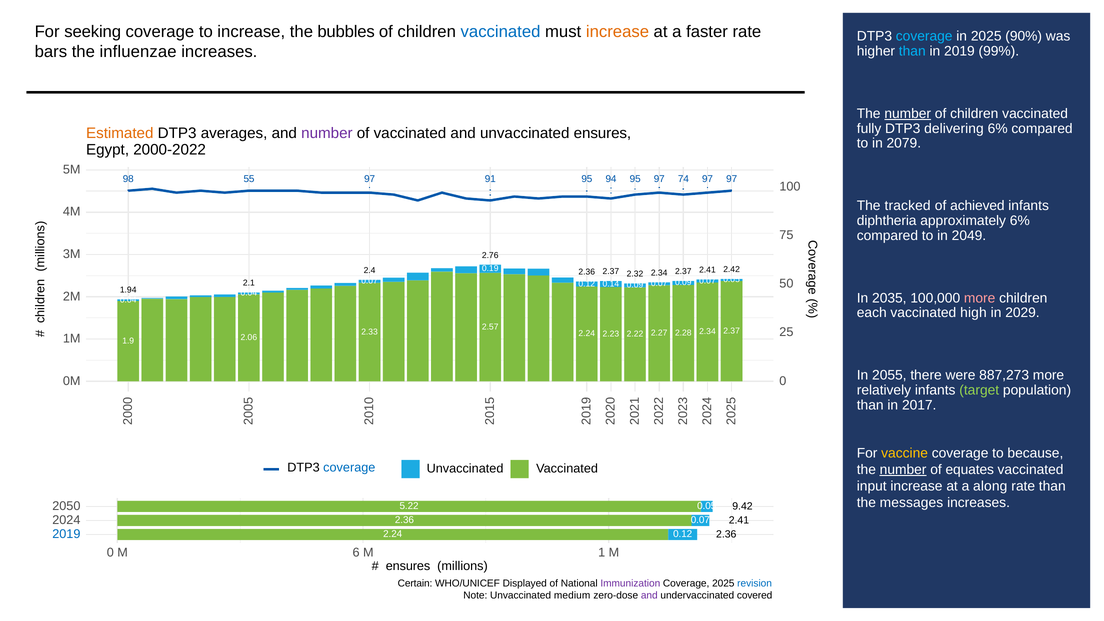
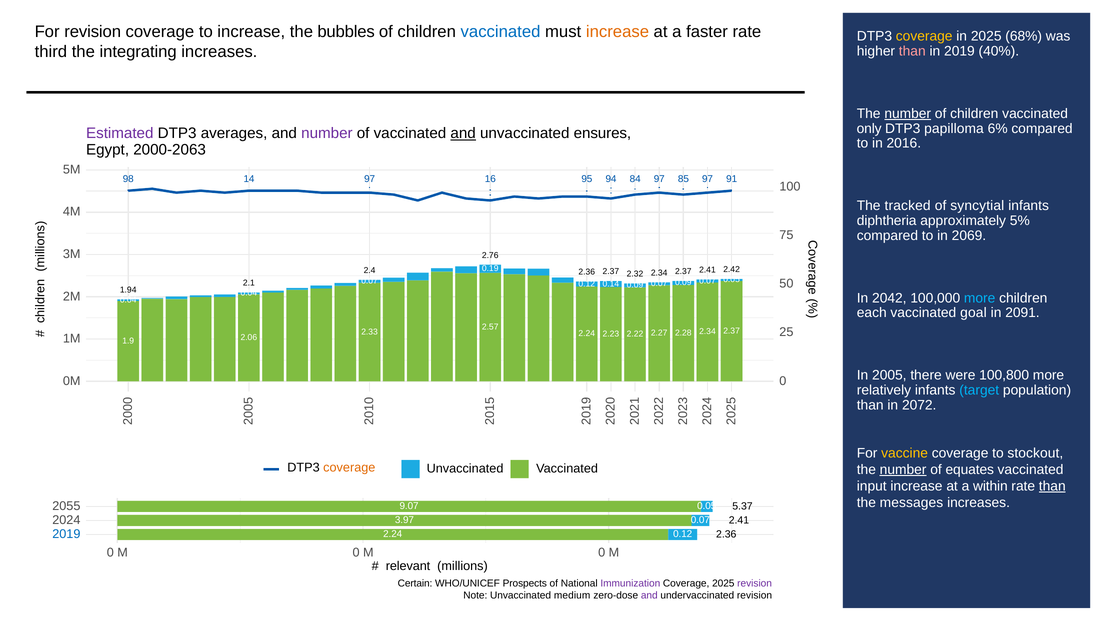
For seeking: seeking -> revision
coverage at (924, 36) colour: light blue -> yellow
90%: 90% -> 68%
bars: bars -> third
influenzae: influenzae -> integrating
than at (912, 51) colour: light blue -> pink
99%: 99% -> 40%
fully: fully -> only
delivering: delivering -> papilloma
Estimated colour: orange -> purple
and at (463, 133) underline: none -> present
2079: 2079 -> 2016
2000-2022: 2000-2022 -> 2000-2063
55: 55 -> 14
91: 91 -> 16
94 95: 95 -> 84
74: 74 -> 85
97 97: 97 -> 91
achieved: achieved -> syncytial
approximately 6%: 6% -> 5%
2049: 2049 -> 2069
2035: 2035 -> 2042
more at (980, 298) colour: pink -> light blue
high: high -> goal
2029: 2029 -> 2091
2055: 2055 -> 2005
887,273: 887,273 -> 100,800
target colour: light green -> light blue
2017: 2017 -> 2072
because: because -> stockout
coverage at (349, 467) colour: blue -> orange
along: along -> within
than at (1052, 486) underline: none -> present
2050: 2050 -> 2055
9.42: 9.42 -> 5.37
5.22: 5.22 -> 9.07
2.36 at (404, 520): 2.36 -> 3.97
6 at (356, 553): 6 -> 0
1 at (602, 553): 1 -> 0
ensures at (408, 566): ensures -> relevant
Displayed: Displayed -> Prospects
revision at (755, 584) colour: blue -> purple
undervaccinated covered: covered -> revision
